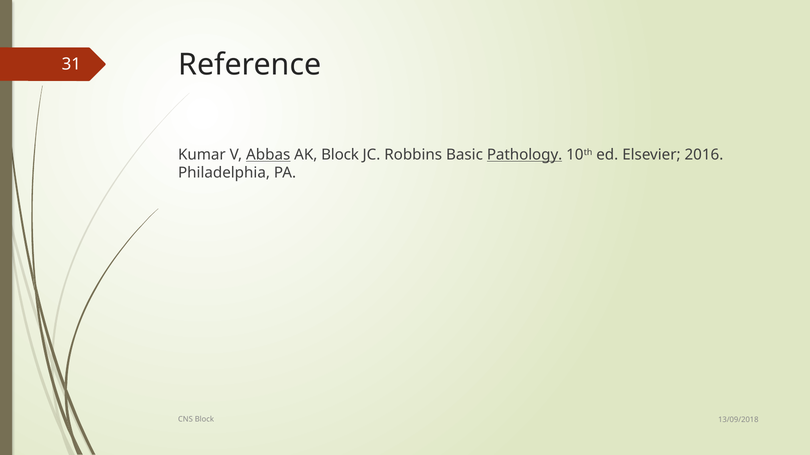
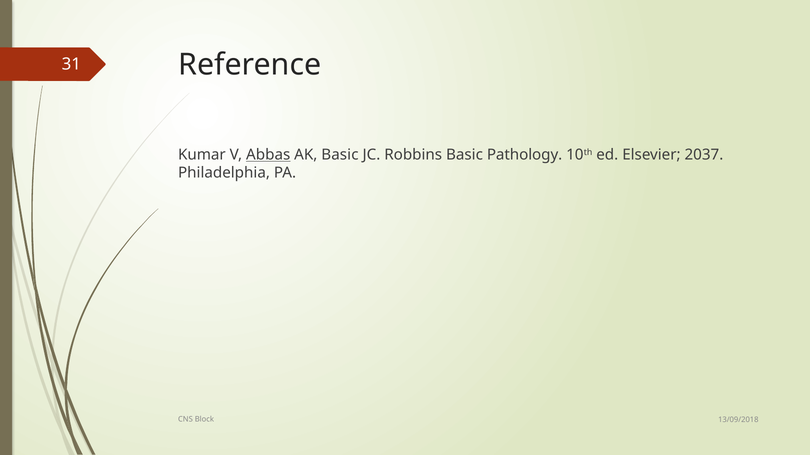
AK Block: Block -> Basic
Pathology underline: present -> none
2016: 2016 -> 2037
